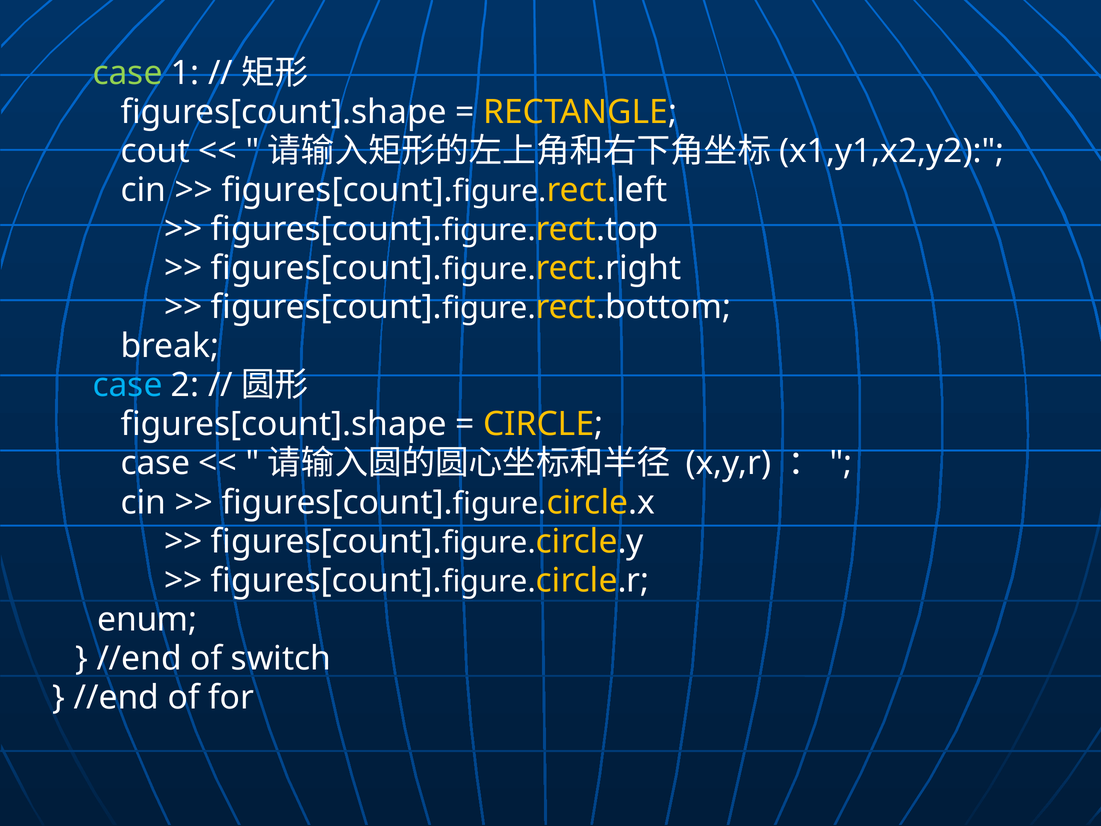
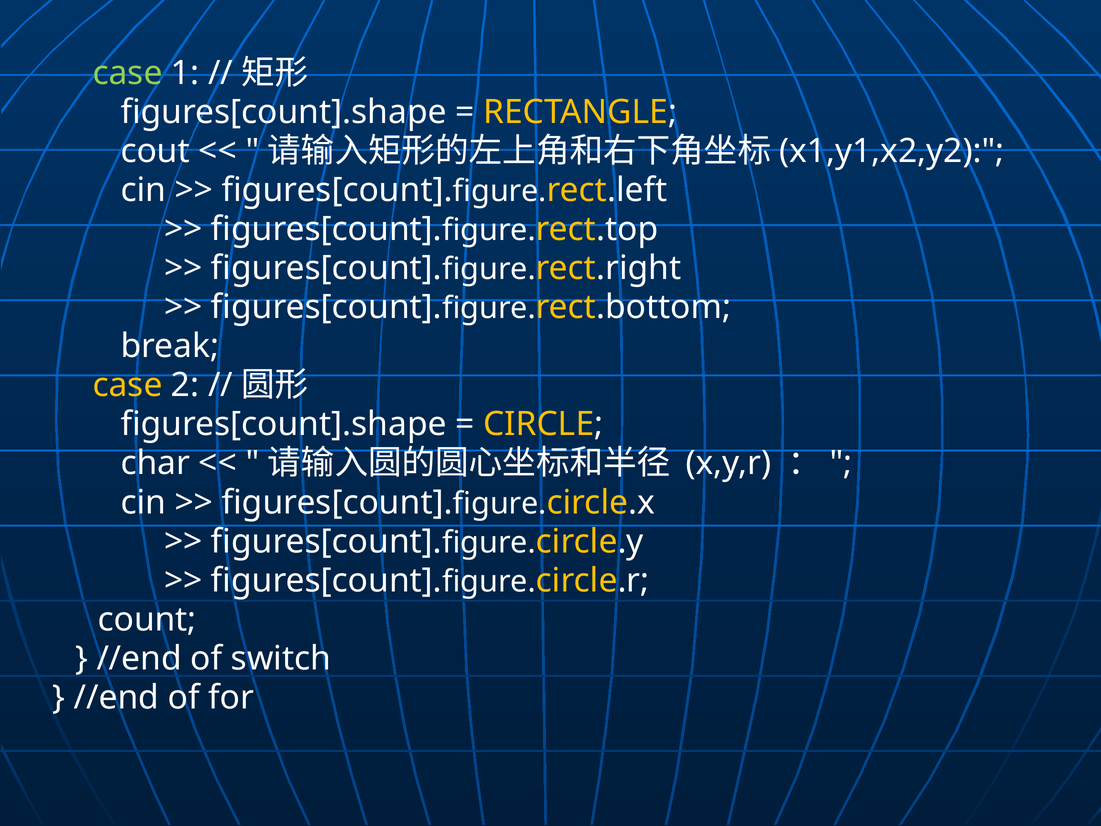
case at (127, 385) colour: light blue -> yellow
case at (155, 463): case -> char
enum: enum -> count
